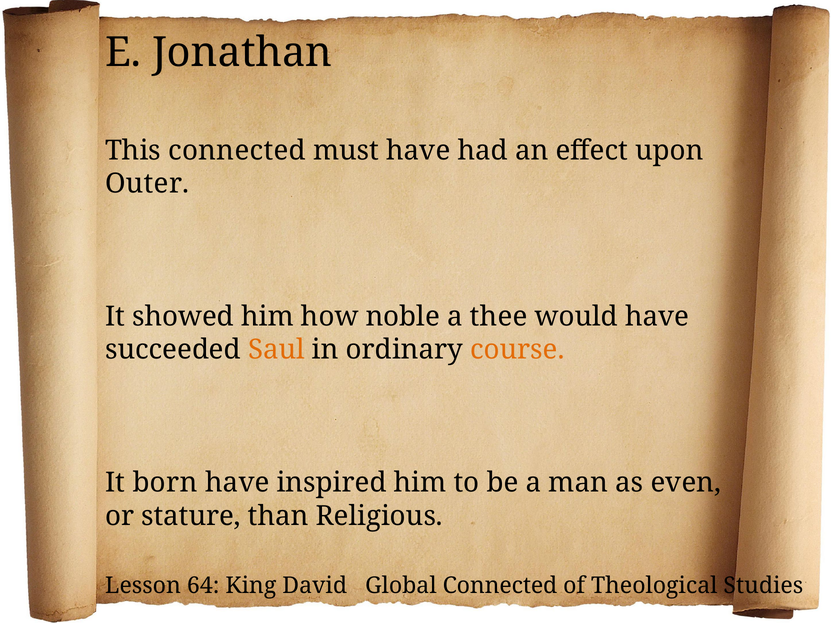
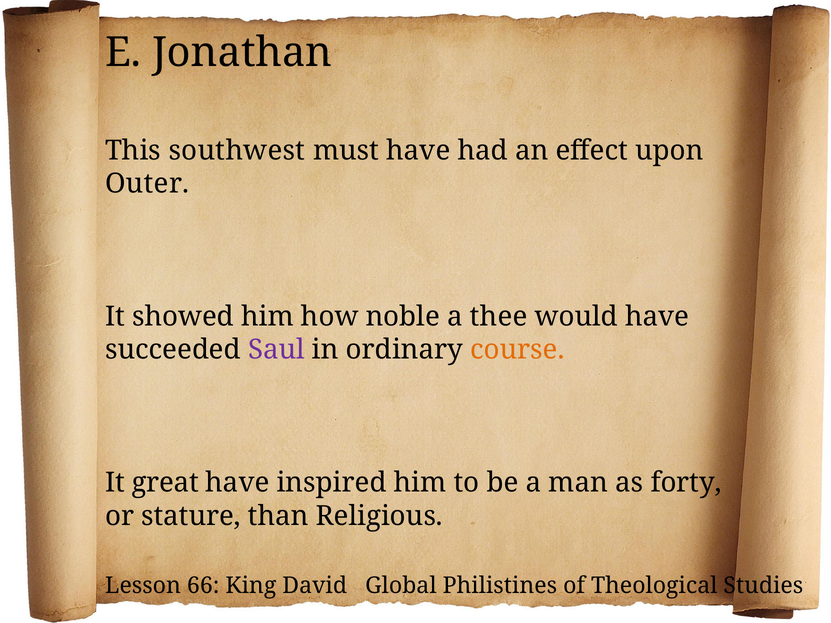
This connected: connected -> southwest
Saul colour: orange -> purple
born: born -> great
even: even -> forty
64: 64 -> 66
Global Connected: Connected -> Philistines
